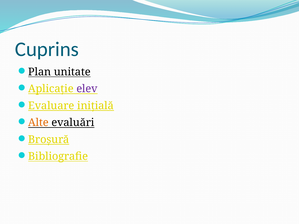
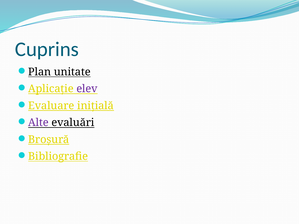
Alte colour: orange -> purple
